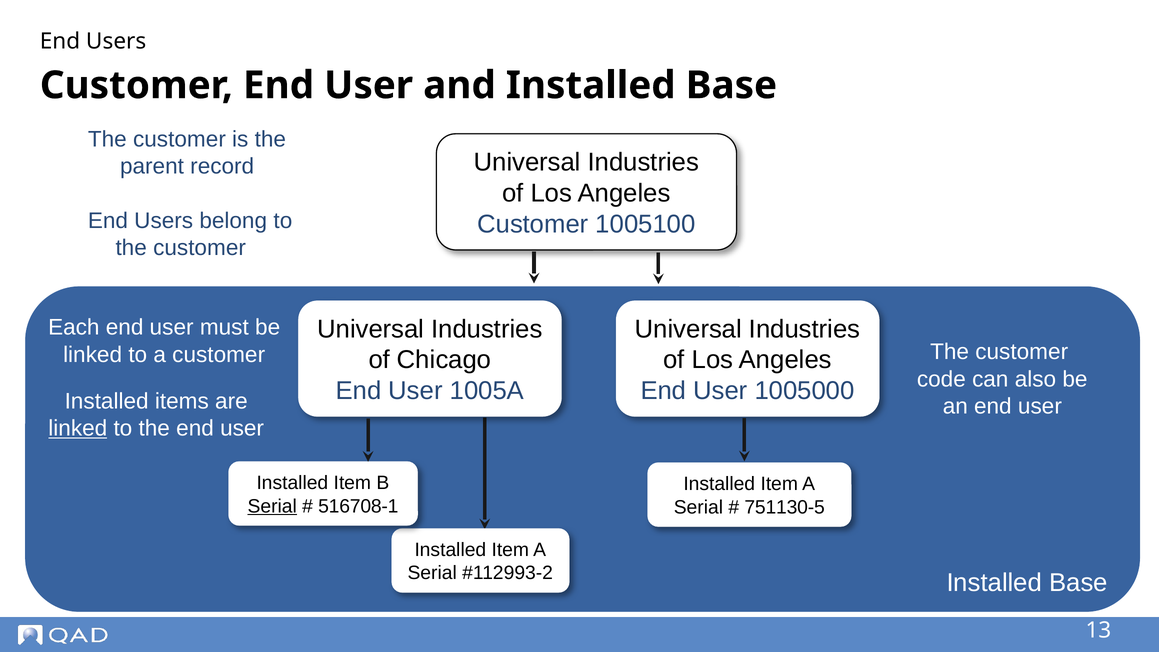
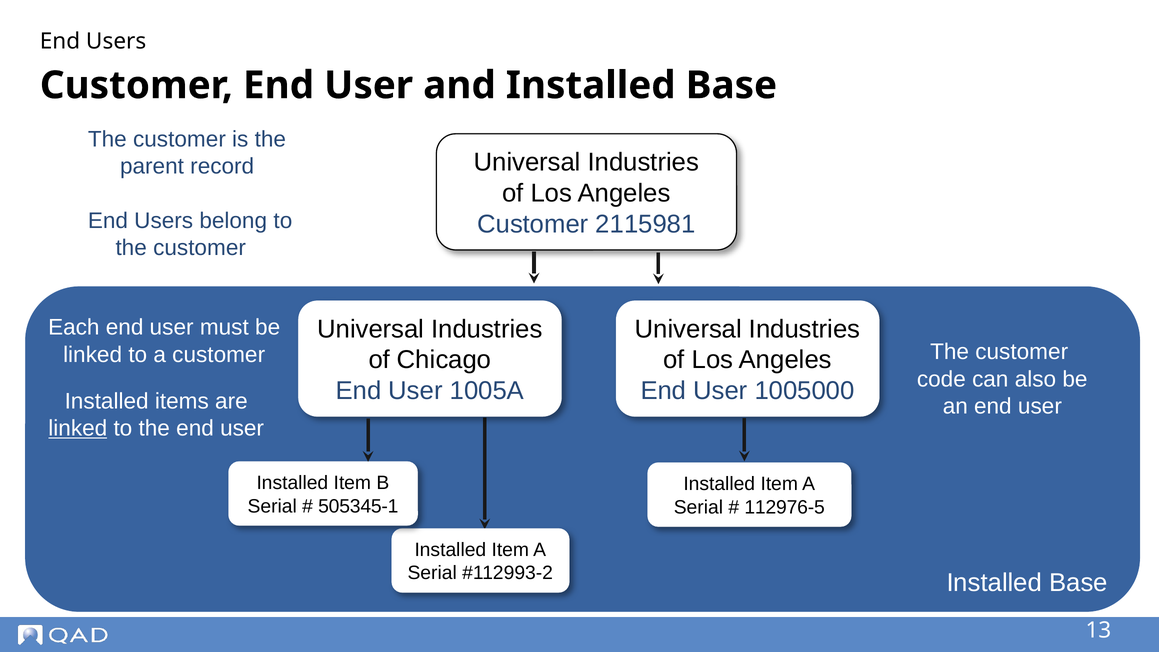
1005100: 1005100 -> 2115981
Serial at (272, 506) underline: present -> none
516708-1: 516708-1 -> 505345-1
751130-5: 751130-5 -> 112976-5
